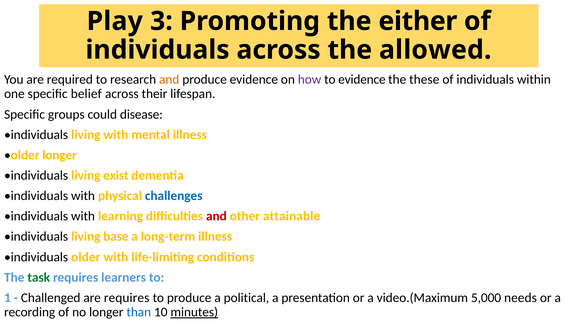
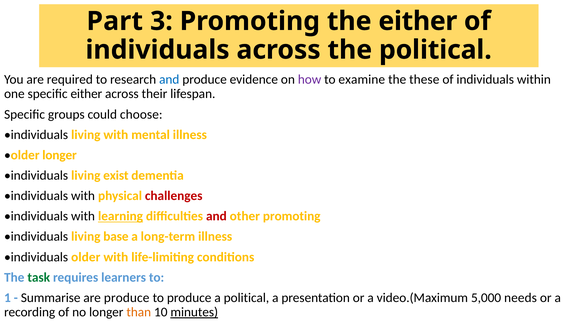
Play: Play -> Part
the allowed: allowed -> political
and at (169, 79) colour: orange -> blue
to evidence: evidence -> examine
specific belief: belief -> either
disease: disease -> choose
challenges colour: blue -> red
learning underline: none -> present
other attainable: attainable -> promoting
Challenged: Challenged -> Summarise
are requires: requires -> produce
than colour: blue -> orange
